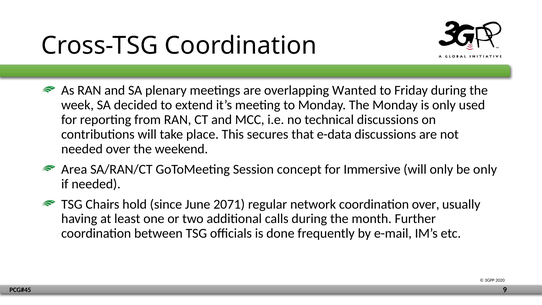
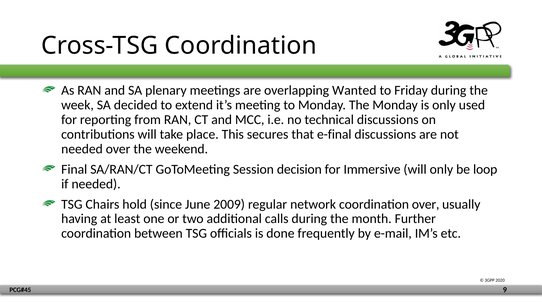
e-data: e-data -> e-final
Area: Area -> Final
concept: concept -> decision
be only: only -> loop
2071: 2071 -> 2009
